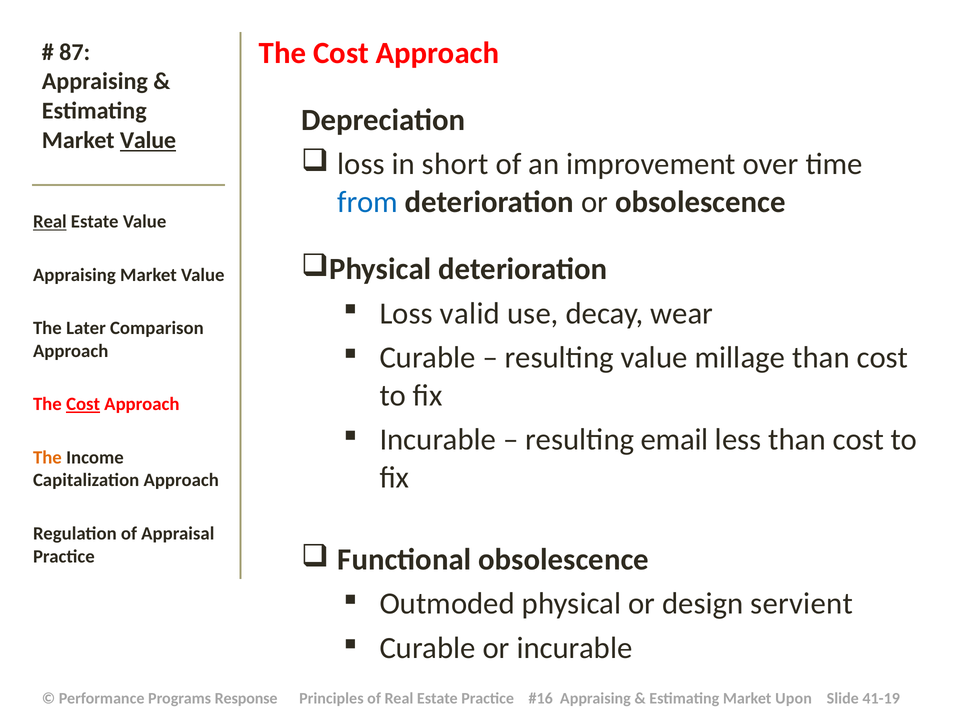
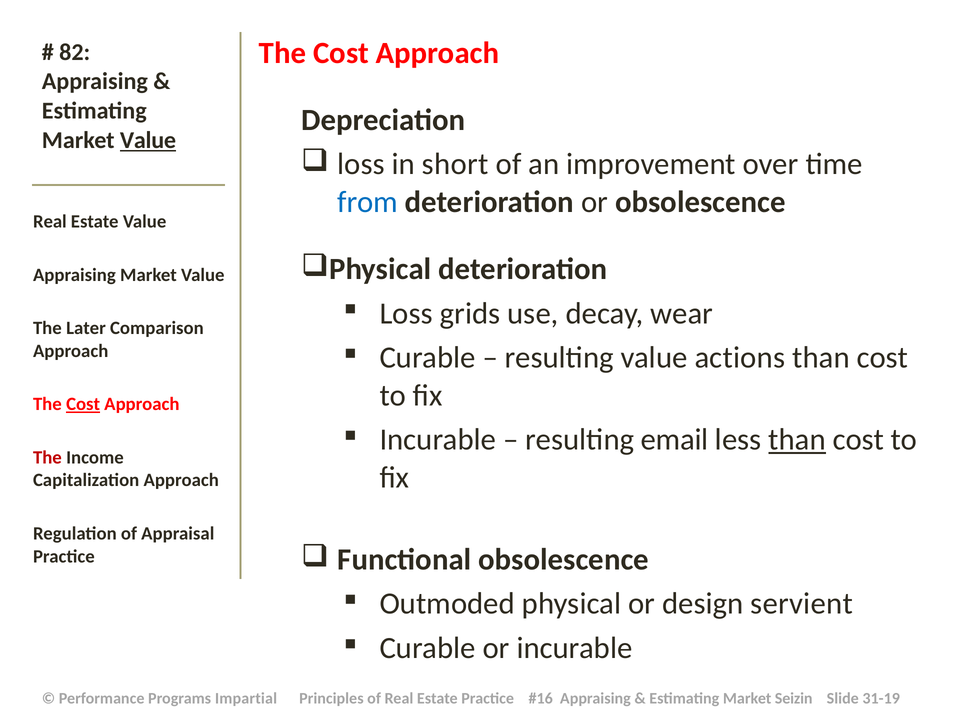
87: 87 -> 82
Real at (50, 222) underline: present -> none
valid: valid -> grids
millage: millage -> actions
than at (797, 440) underline: none -> present
The at (47, 457) colour: orange -> red
Response: Response -> Impartial
Upon: Upon -> Seizin
41-19: 41-19 -> 31-19
